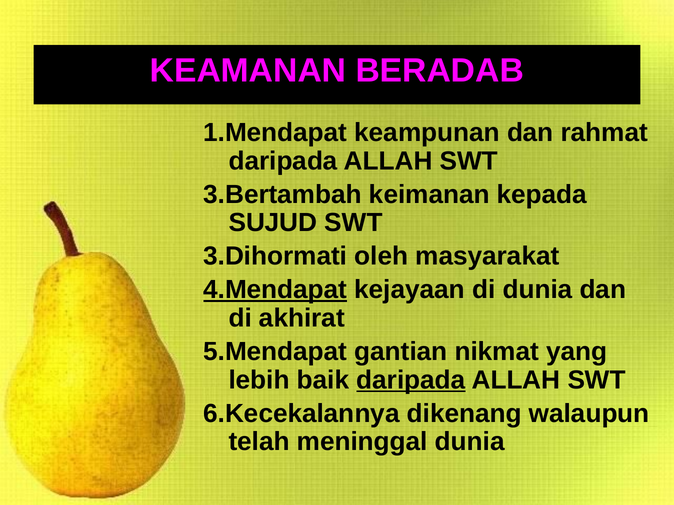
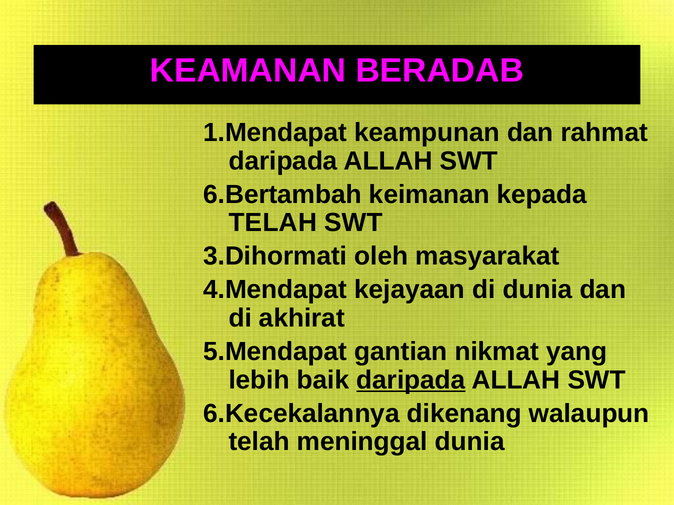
3.Bertambah: 3.Bertambah -> 6.Bertambah
SUJUD at (273, 223): SUJUD -> TELAH
4.Mendapat underline: present -> none
